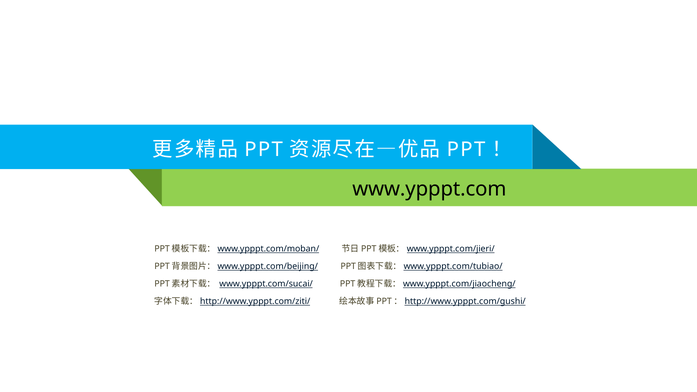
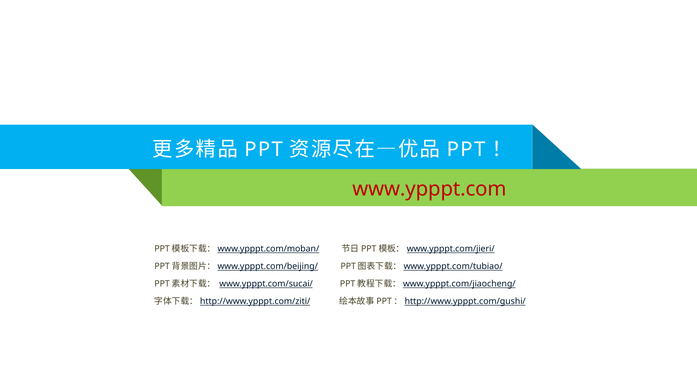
www.ypppt.com colour: black -> red
